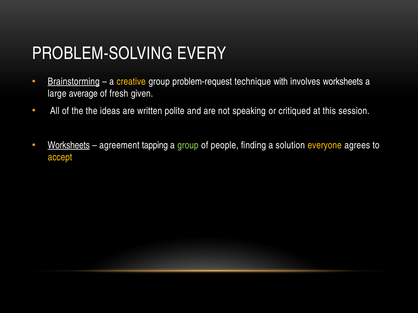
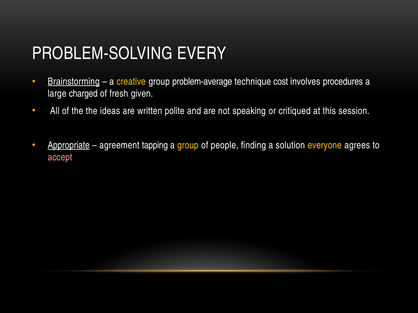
problem-request: problem-request -> problem-average
with: with -> cost
involves worksheets: worksheets -> procedures
average: average -> charged
Worksheets at (69, 146): Worksheets -> Appropriate
group at (188, 146) colour: light green -> yellow
accept colour: yellow -> pink
